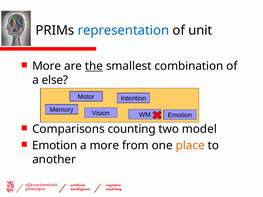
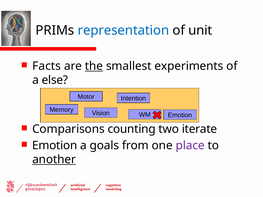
More at (47, 66): More -> Facts
combination: combination -> experiments
model: model -> iterate
a more: more -> goals
place colour: orange -> purple
another underline: none -> present
